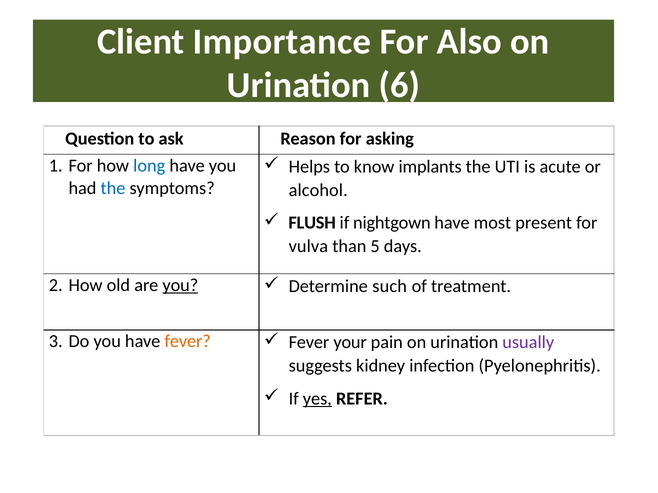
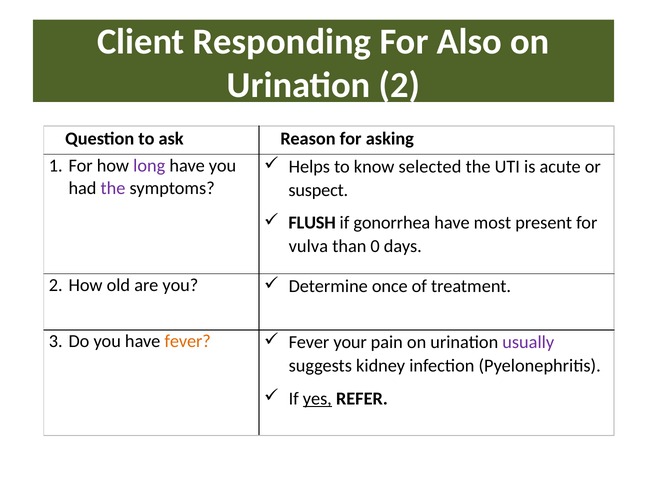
Importance: Importance -> Responding
Urination 6: 6 -> 2
long colour: blue -> purple
implants: implants -> selected
the at (113, 188) colour: blue -> purple
alcohol: alcohol -> suspect
nightgown: nightgown -> gonorrhea
5: 5 -> 0
you at (180, 286) underline: present -> none
such: such -> once
